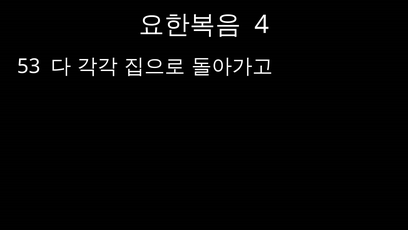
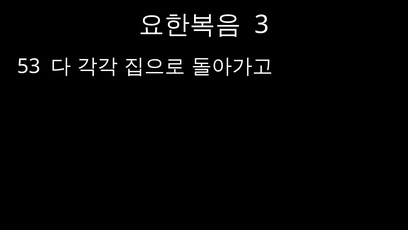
4: 4 -> 3
